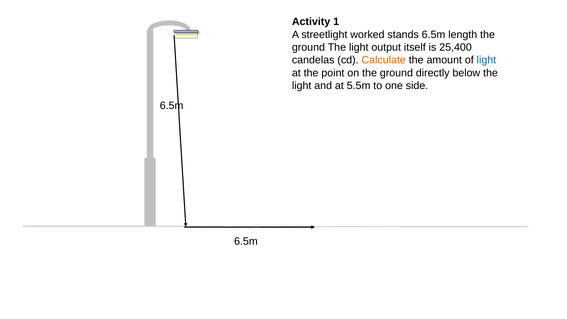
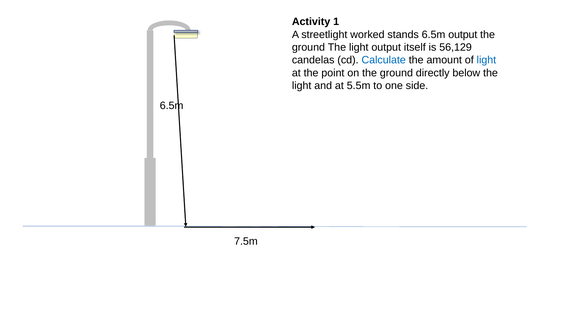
6.5m length: length -> output
25,400: 25,400 -> 56,129
Calculate colour: orange -> blue
6.5m at (246, 241): 6.5m -> 7.5m
